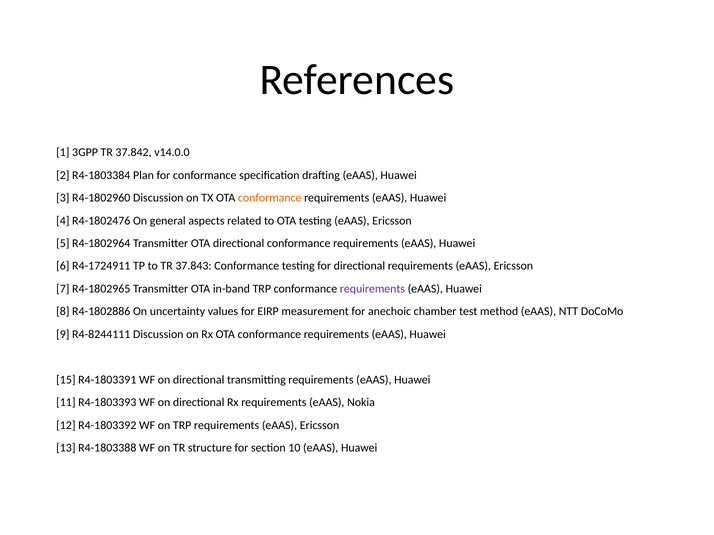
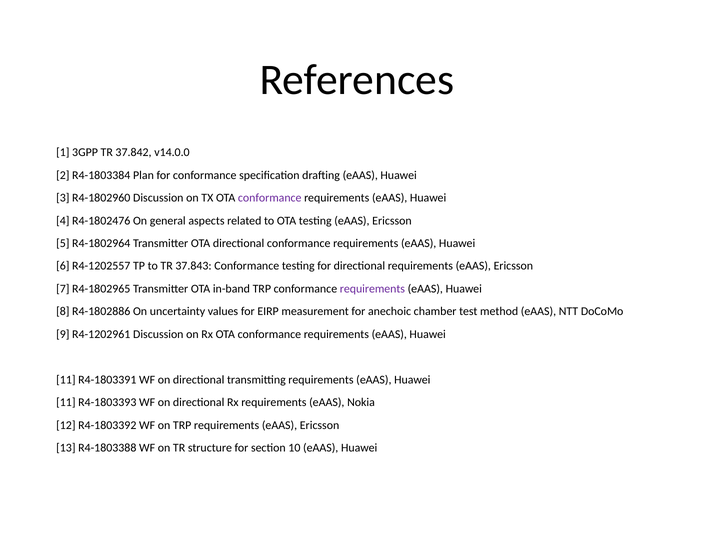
conformance at (270, 198) colour: orange -> purple
R4-1724911: R4-1724911 -> R4-1202557
R4-8244111: R4-8244111 -> R4-1202961
15 at (66, 380): 15 -> 11
